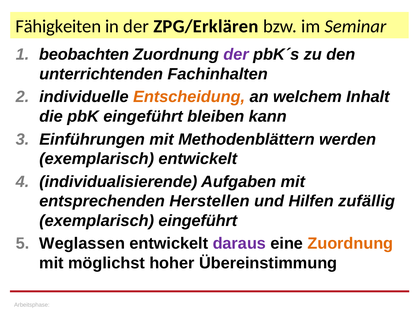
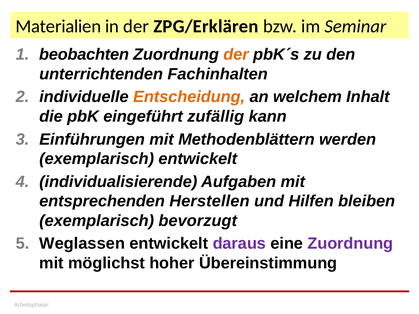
Fähigkeiten: Fähigkeiten -> Materialien
der at (236, 55) colour: purple -> orange
bleiben: bleiben -> zufällig
zufällig: zufällig -> bleiben
exemplarisch eingeführt: eingeführt -> bevorzugt
Zuordnung at (350, 244) colour: orange -> purple
